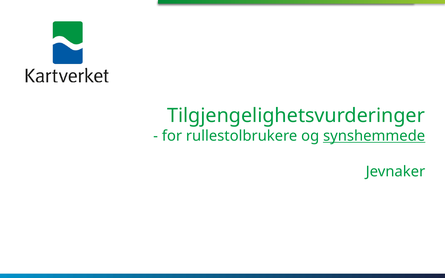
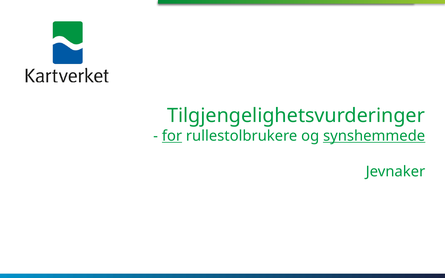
for underline: none -> present
